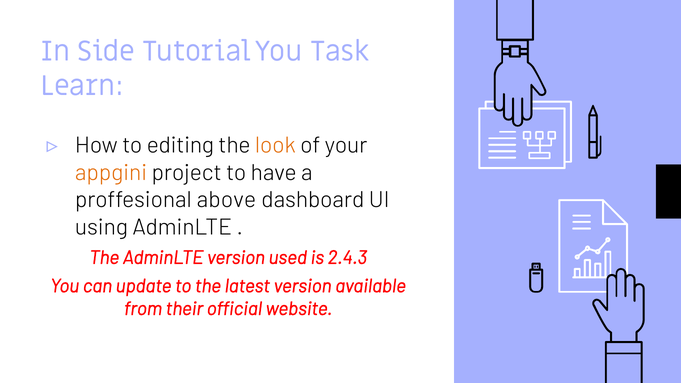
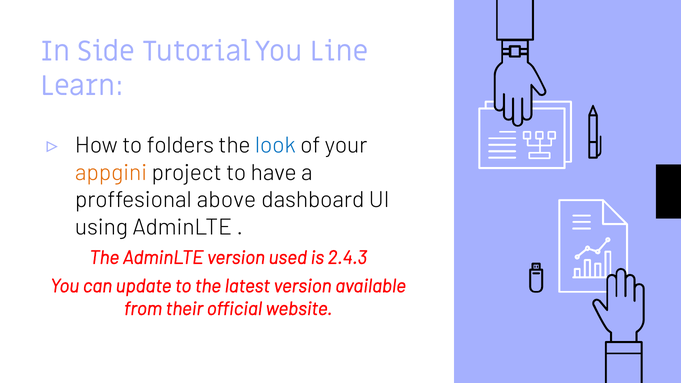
Task: Task -> Line
editing: editing -> folders
look colour: orange -> blue
